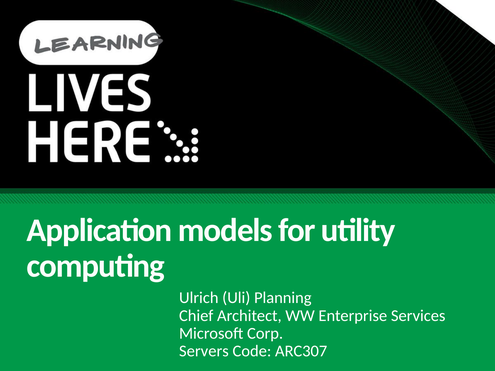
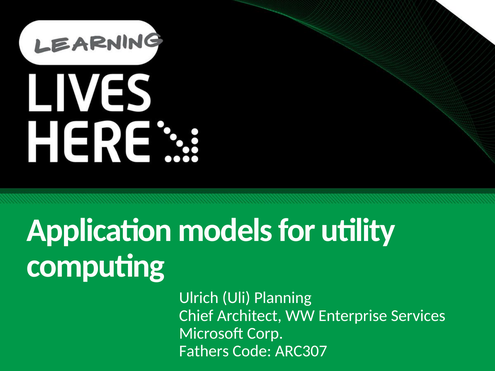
Servers: Servers -> Fathers
